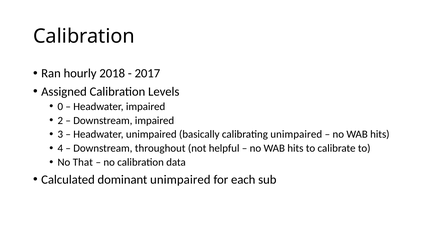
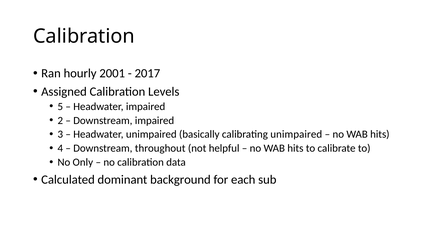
2018: 2018 -> 2001
0: 0 -> 5
That: That -> Only
dominant unimpaired: unimpaired -> background
